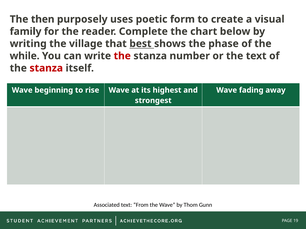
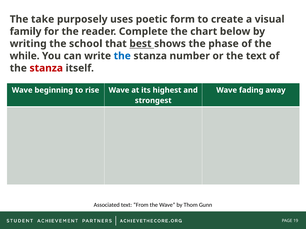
then: then -> take
village: village -> school
the at (122, 56) colour: red -> blue
